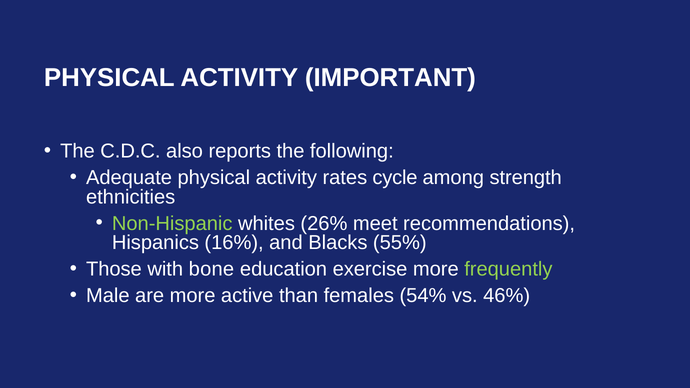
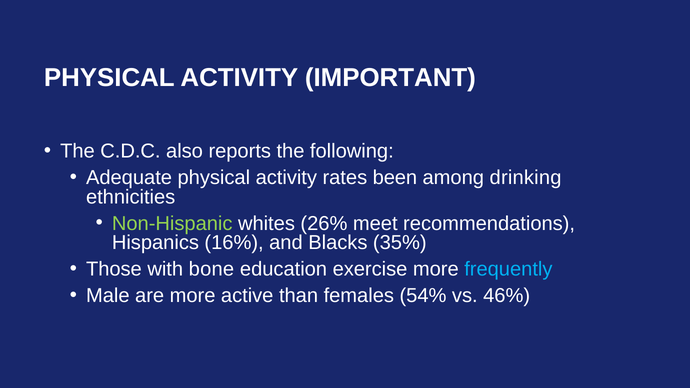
cycle: cycle -> been
strength: strength -> drinking
55%: 55% -> 35%
frequently colour: light green -> light blue
